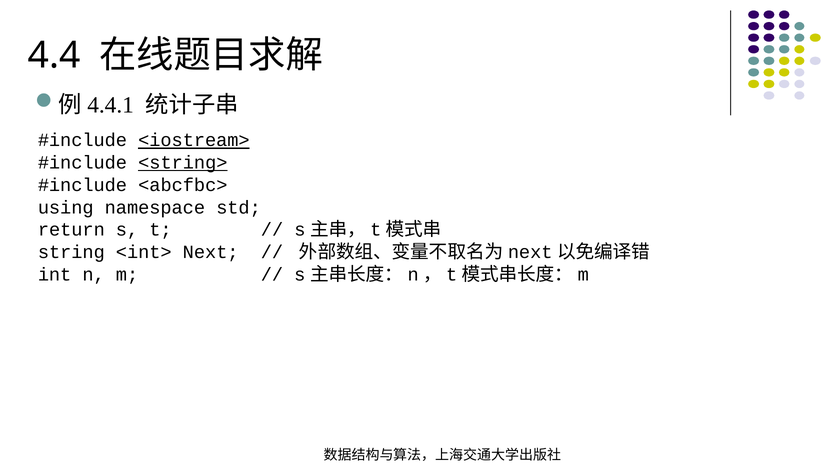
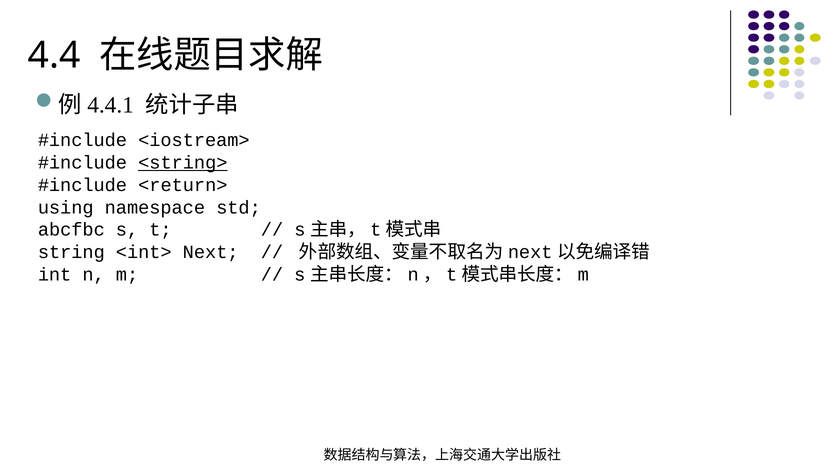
<iostream> underline: present -> none
<abcfbc>: <abcfbc> -> <return>
return: return -> abcfbc
